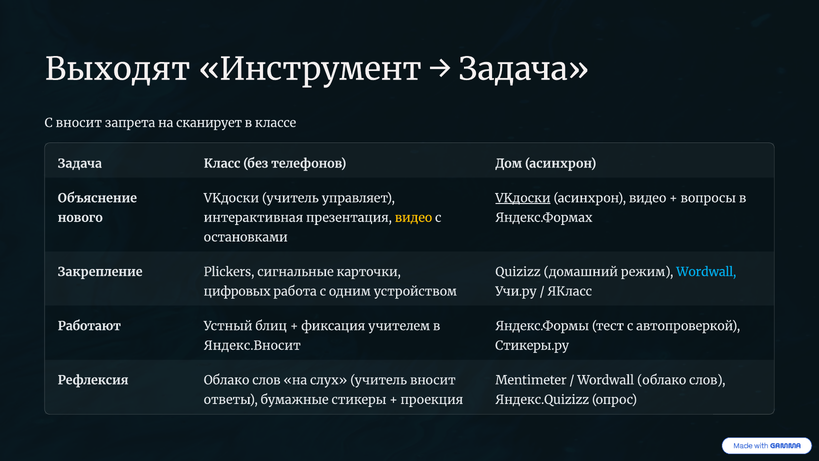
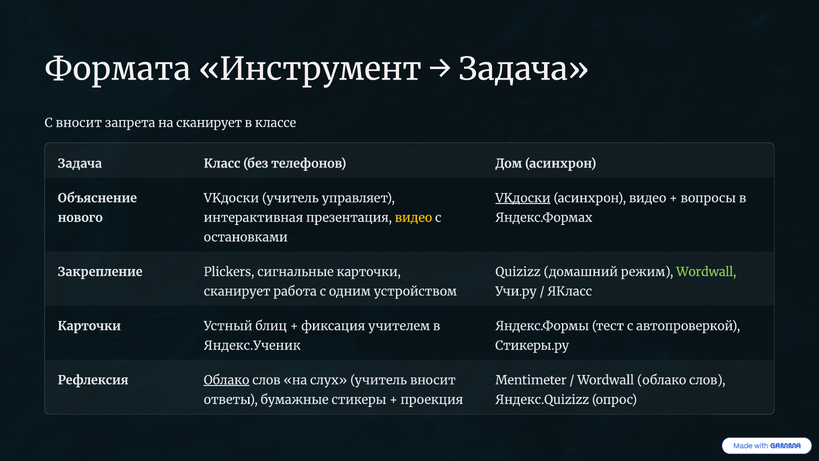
Выходят: Выходят -> Формата
Wordwall at (706, 272) colour: light blue -> light green
цифровых at (237, 291): цифровых -> сканирует
Работают at (89, 326): Работают -> Карточки
Яндекс.Вносит: Яндекс.Вносит -> Яндекс.Ученик
Облако at (227, 380) underline: none -> present
